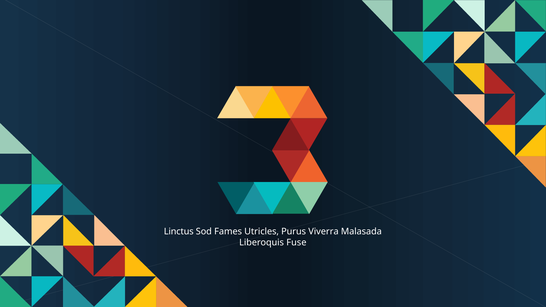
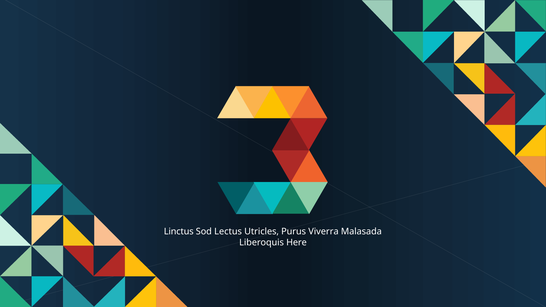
Fames: Fames -> Lectus
Fuse: Fuse -> Here
